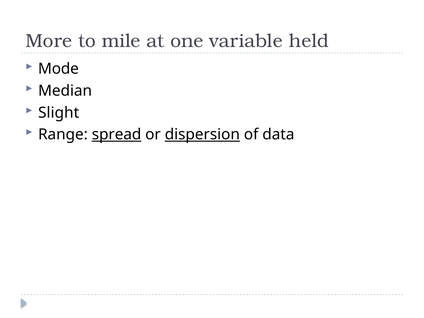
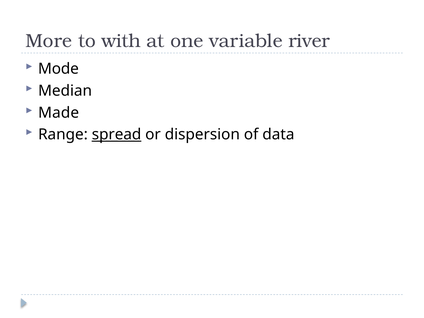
mile: mile -> with
held: held -> river
Slight: Slight -> Made
dispersion underline: present -> none
